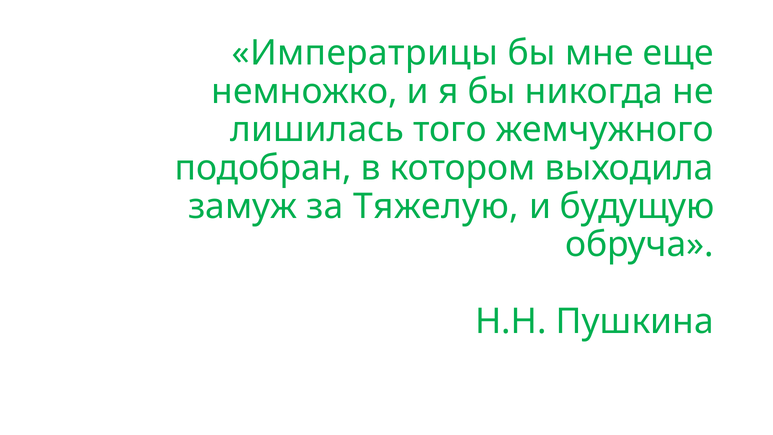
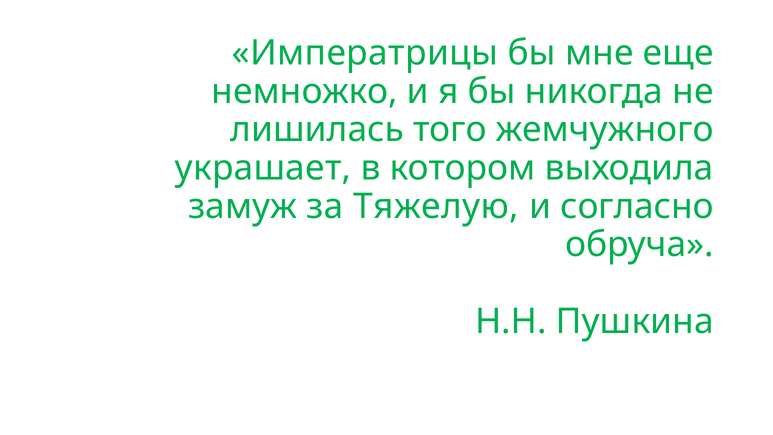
подобран: подобран -> украшает
будущую: будущую -> согласно
